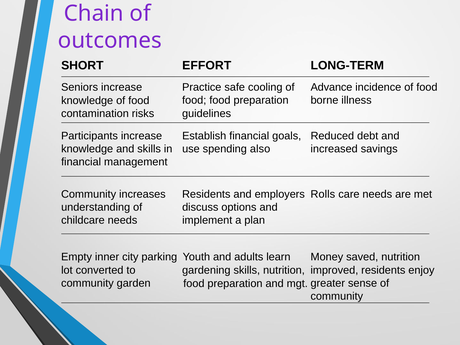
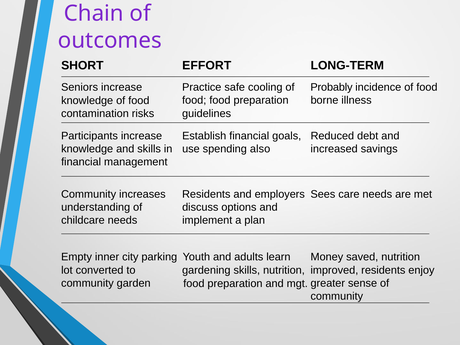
Advance: Advance -> Probably
Rolls: Rolls -> Sees
